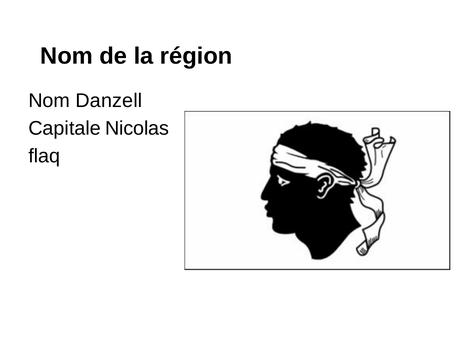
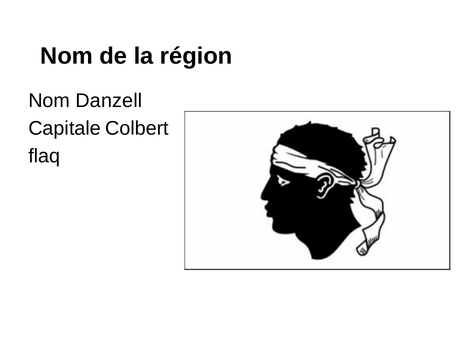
Nicolas: Nicolas -> Colbert
